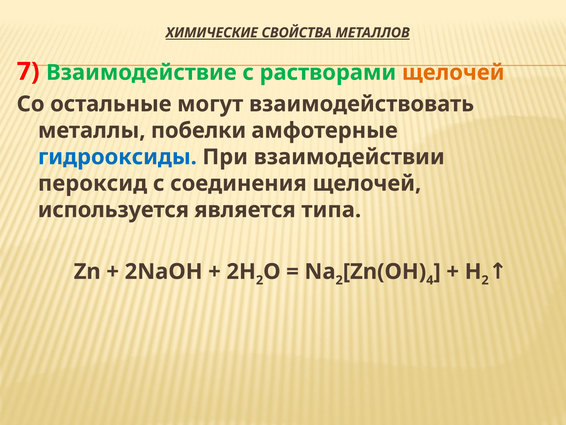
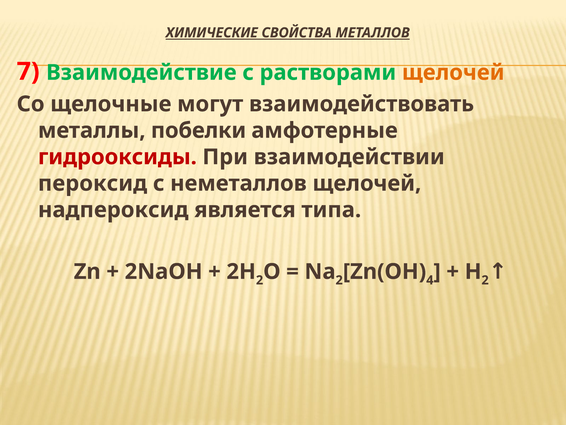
остальные: остальные -> щелочные
гидрооксиды colour: blue -> red
соединения: соединения -> неметаллов
используется: используется -> надпероксид
